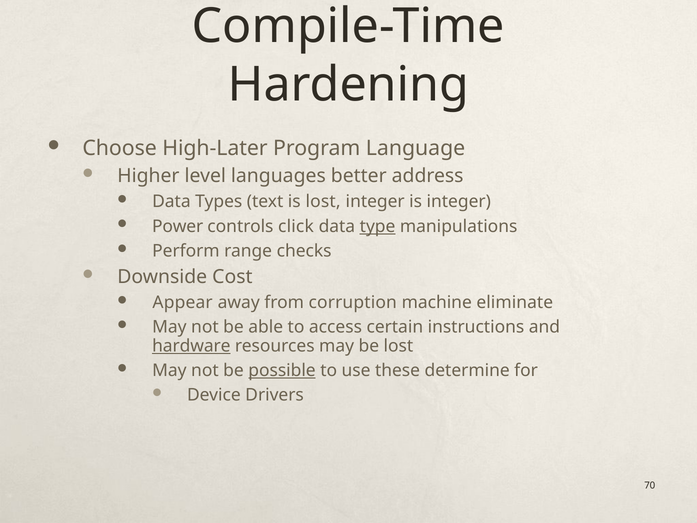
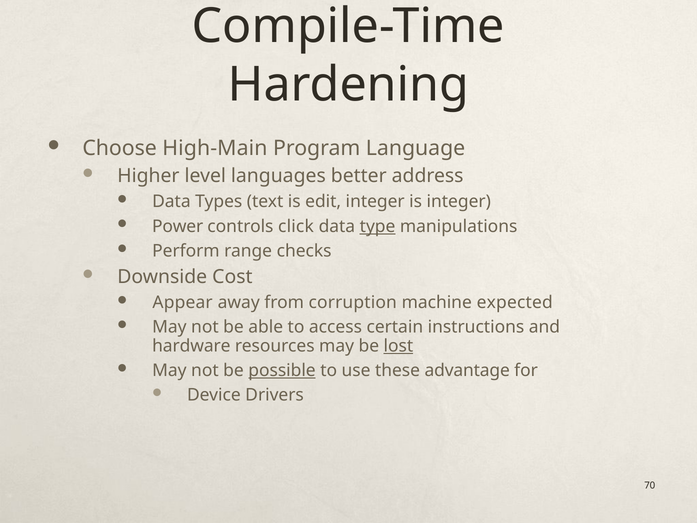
High-Later: High-Later -> High-Main
is lost: lost -> edit
eliminate: eliminate -> expected
hardware underline: present -> none
lost at (398, 346) underline: none -> present
determine: determine -> advantage
